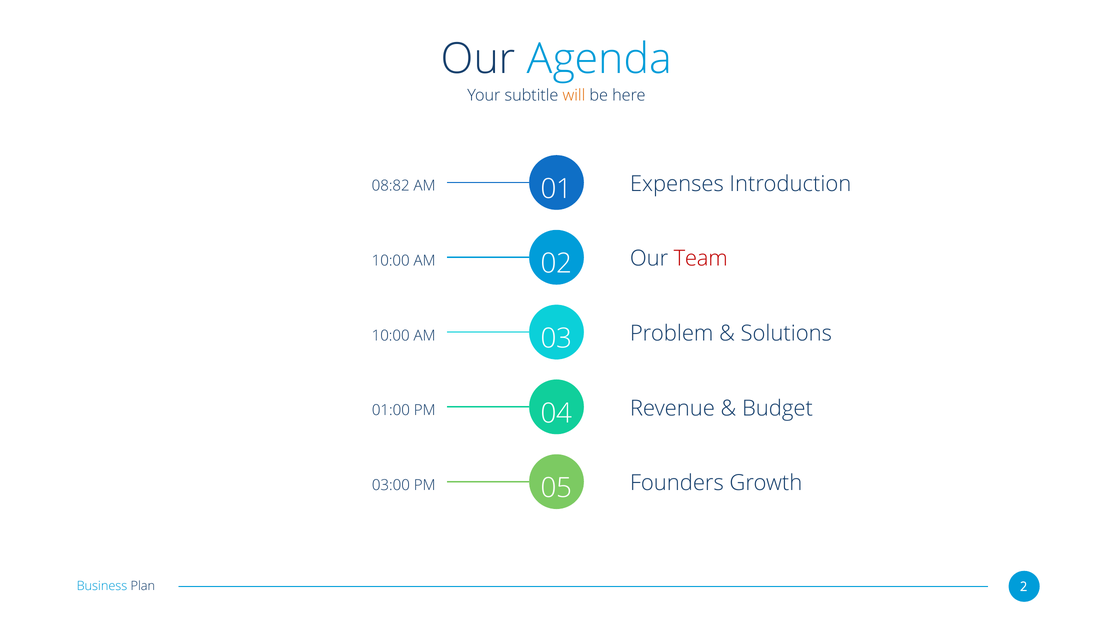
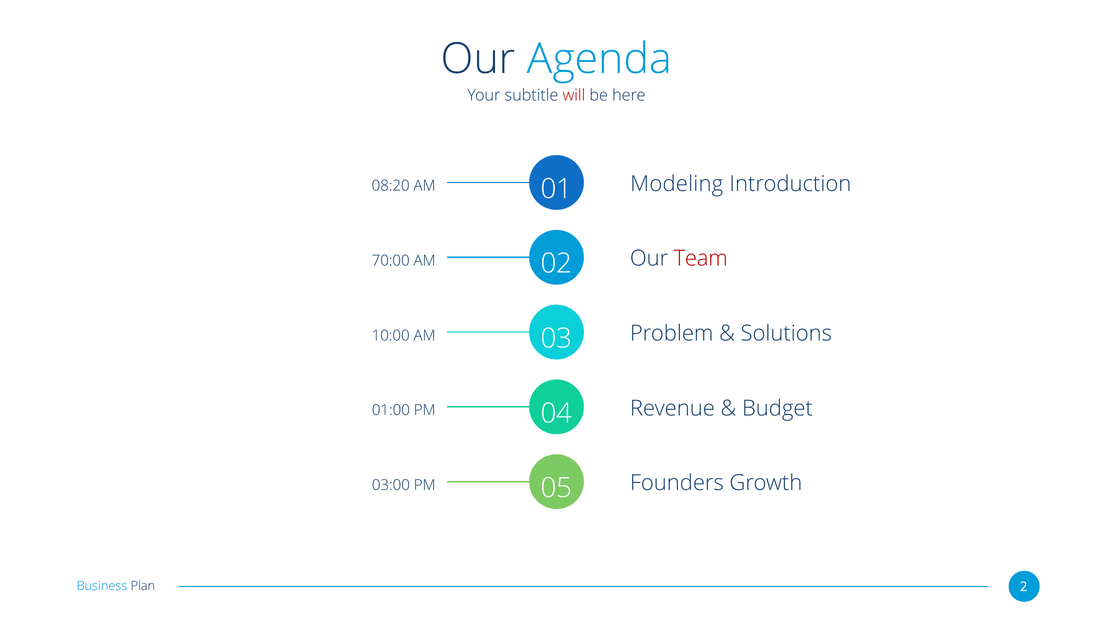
will colour: orange -> red
08:82: 08:82 -> 08:20
Expenses: Expenses -> Modeling
10:00 at (391, 261): 10:00 -> 70:00
